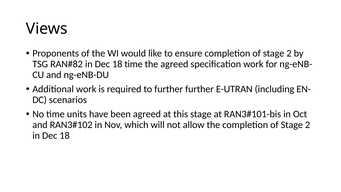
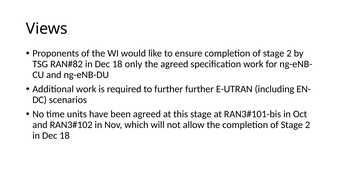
18 time: time -> only
